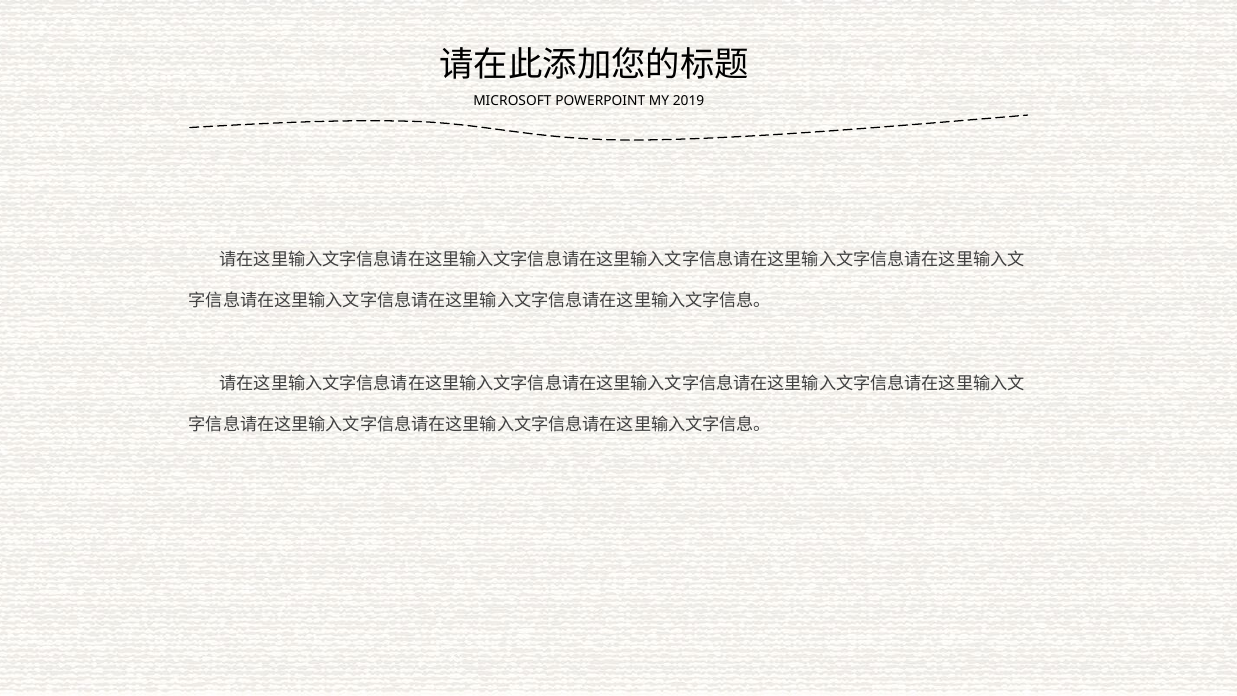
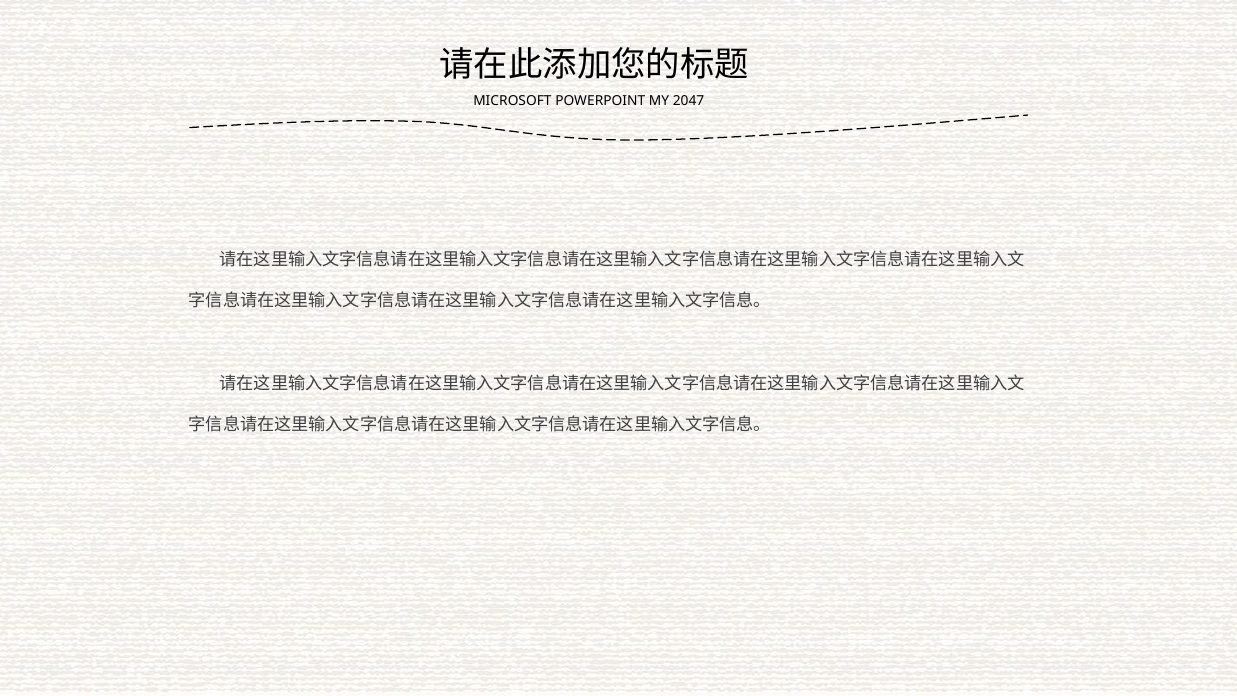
2019: 2019 -> 2047
